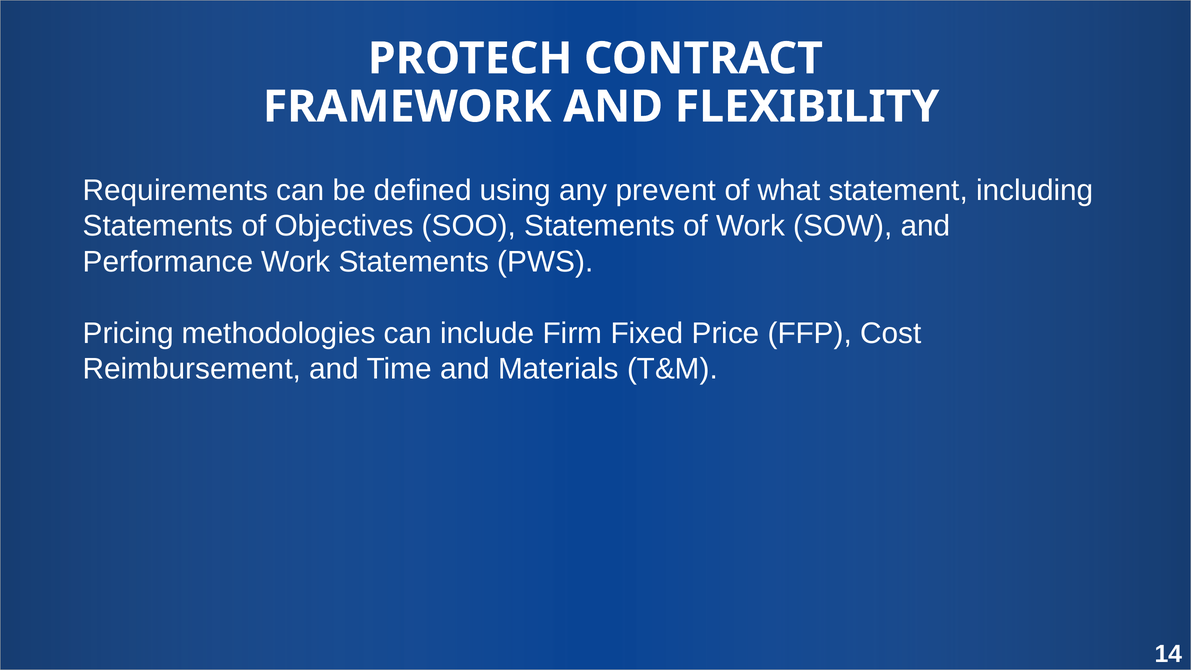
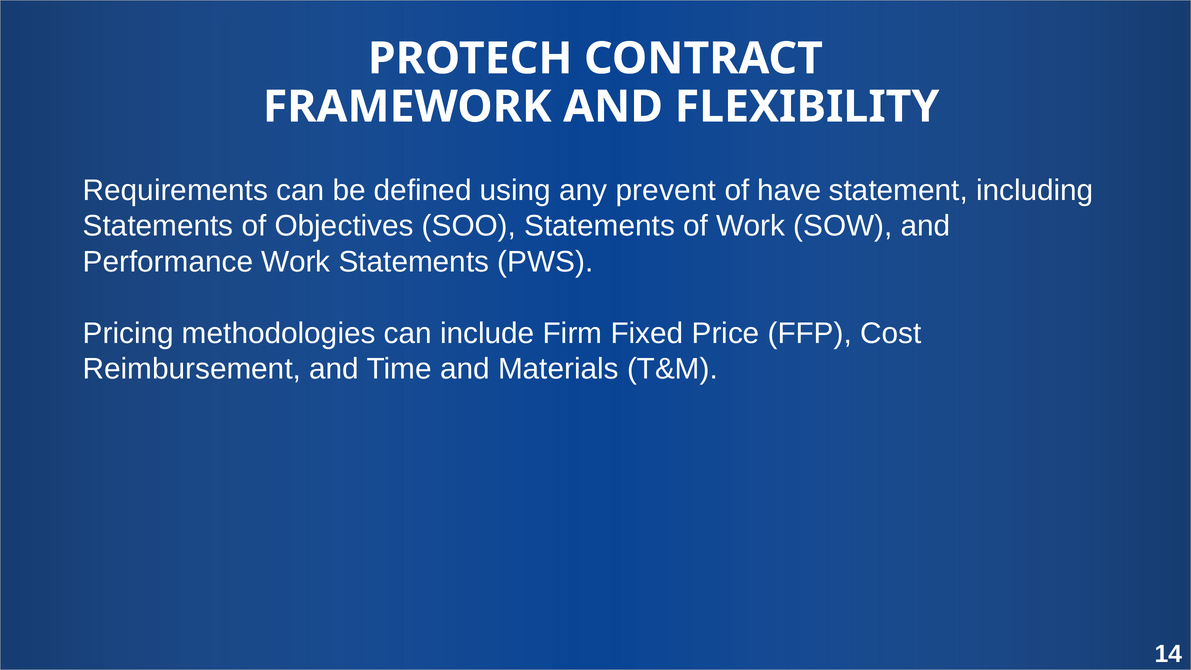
what: what -> have
